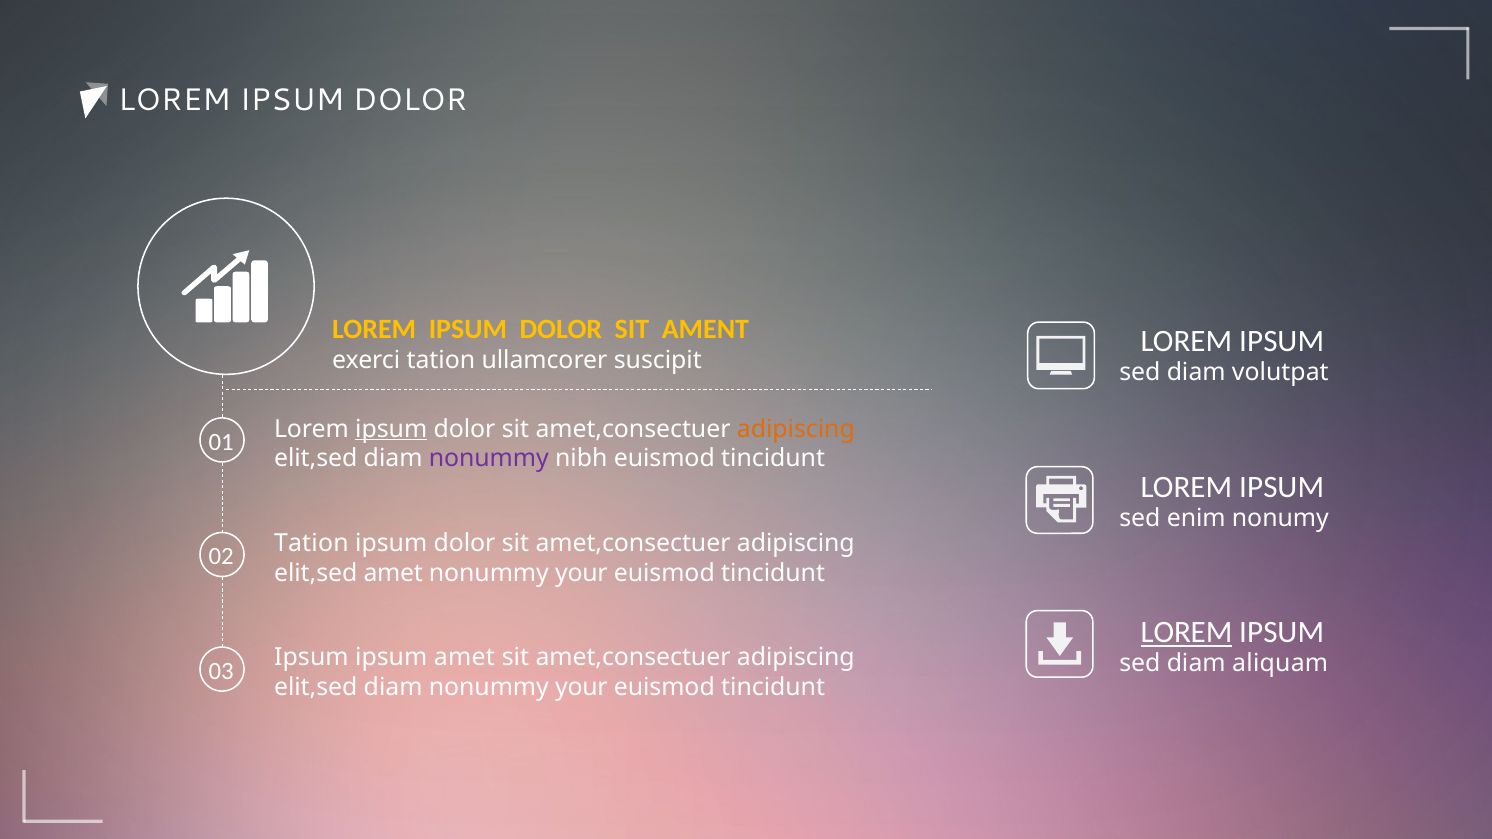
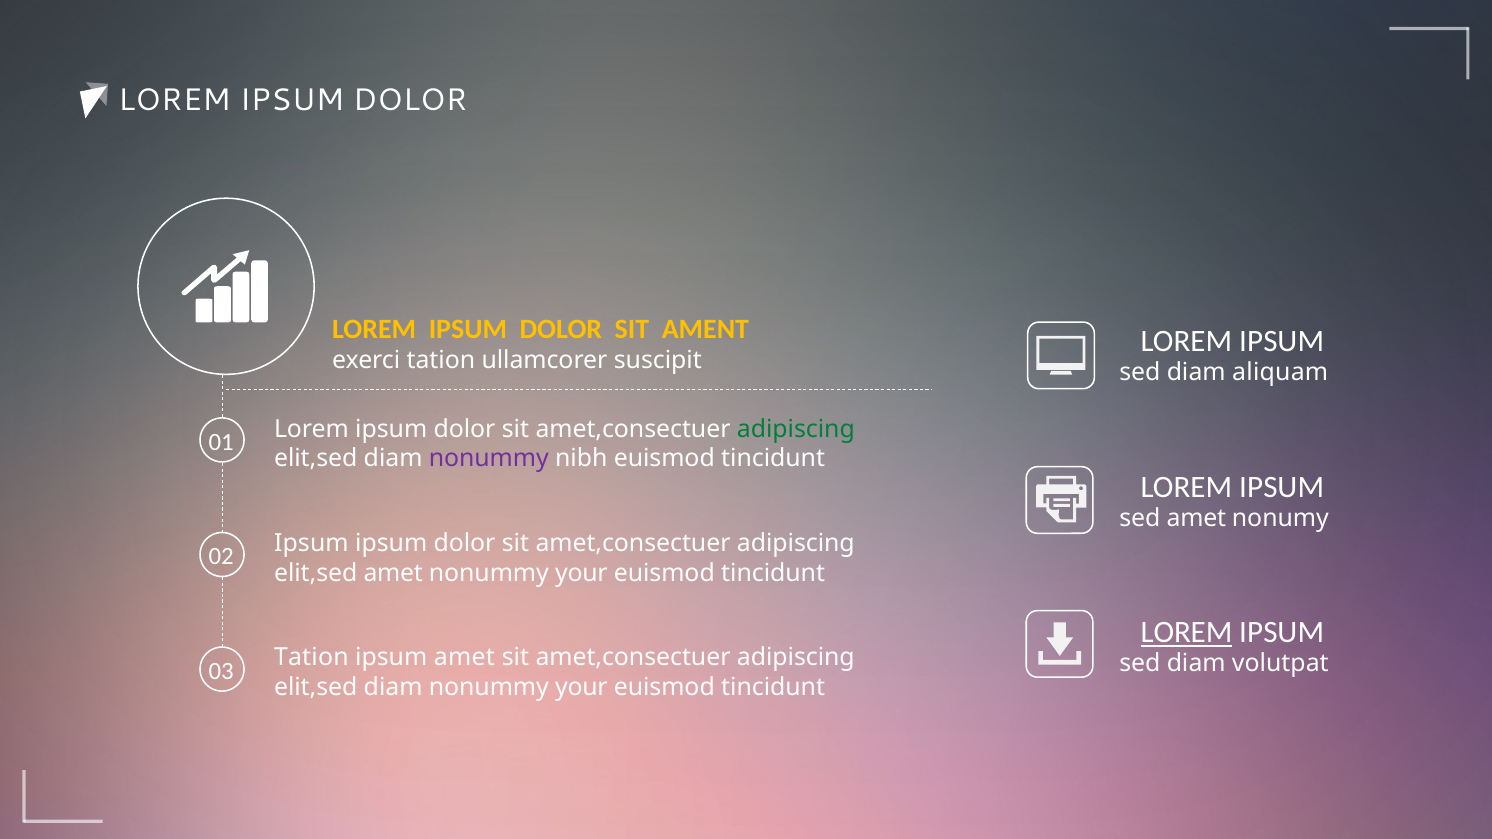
volutpat: volutpat -> aliquam
ipsum at (391, 429) underline: present -> none
adipiscing at (796, 429) colour: orange -> green
sed enim: enim -> amet
Tation at (311, 543): Tation -> Ipsum
Ipsum at (311, 657): Ipsum -> Tation
aliquam: aliquam -> volutpat
